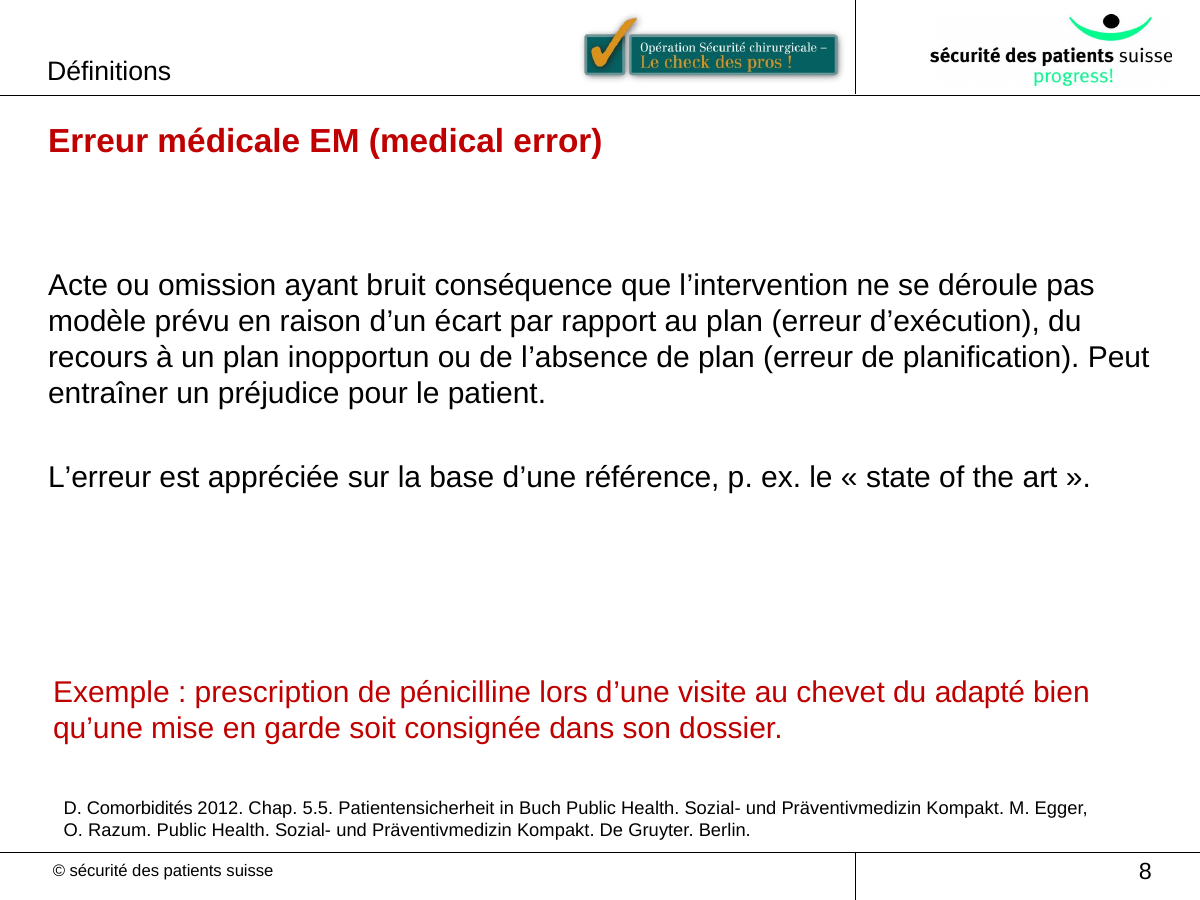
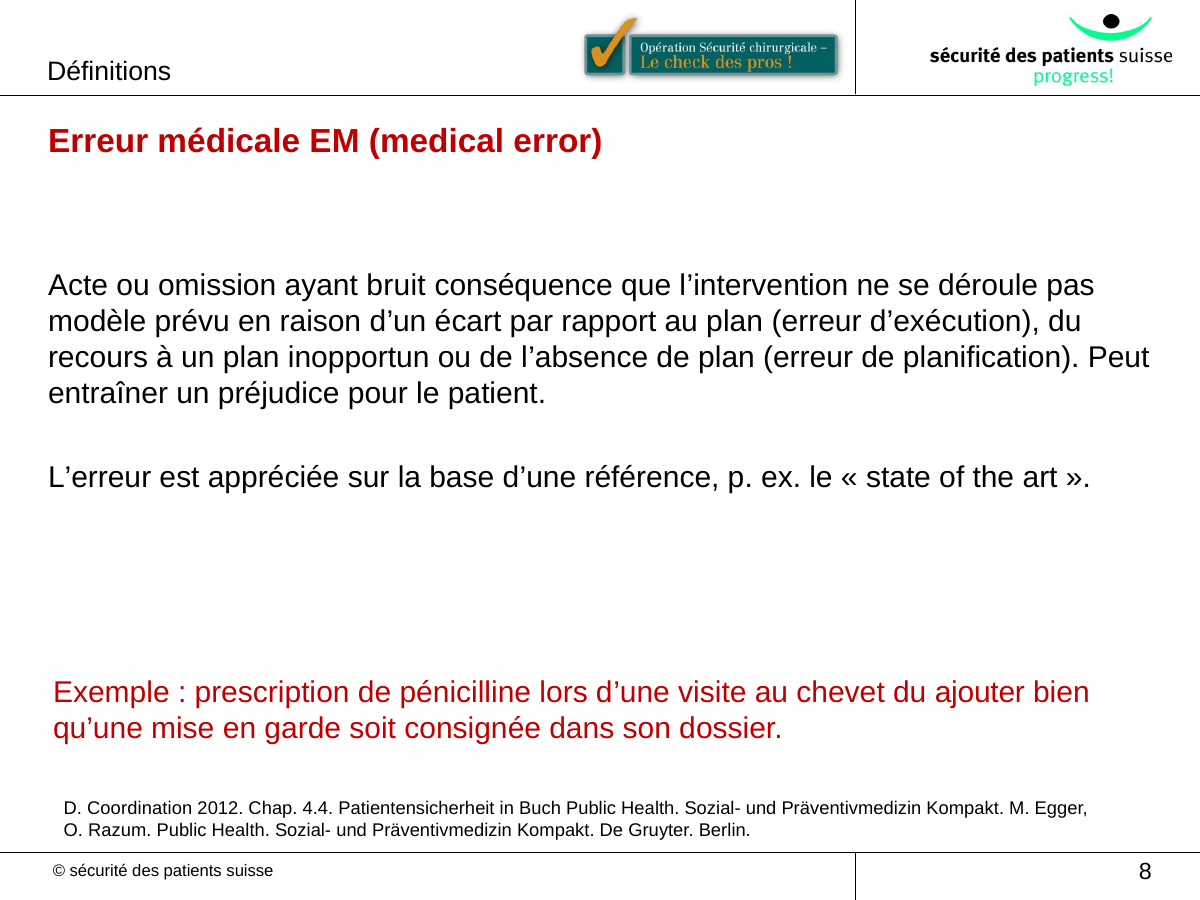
adapté: adapté -> ajouter
Comorbidités: Comorbidités -> Coordination
5.5: 5.5 -> 4.4
